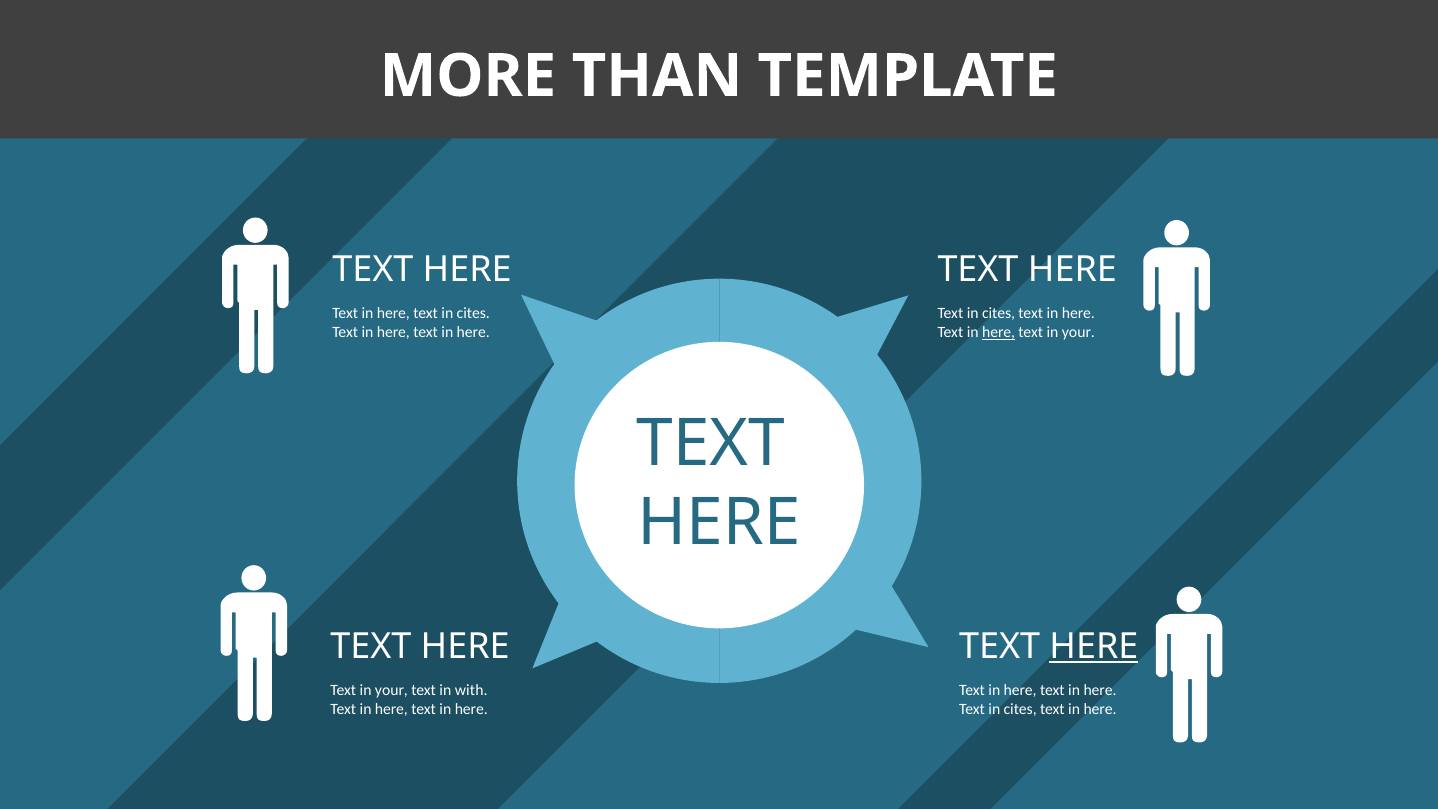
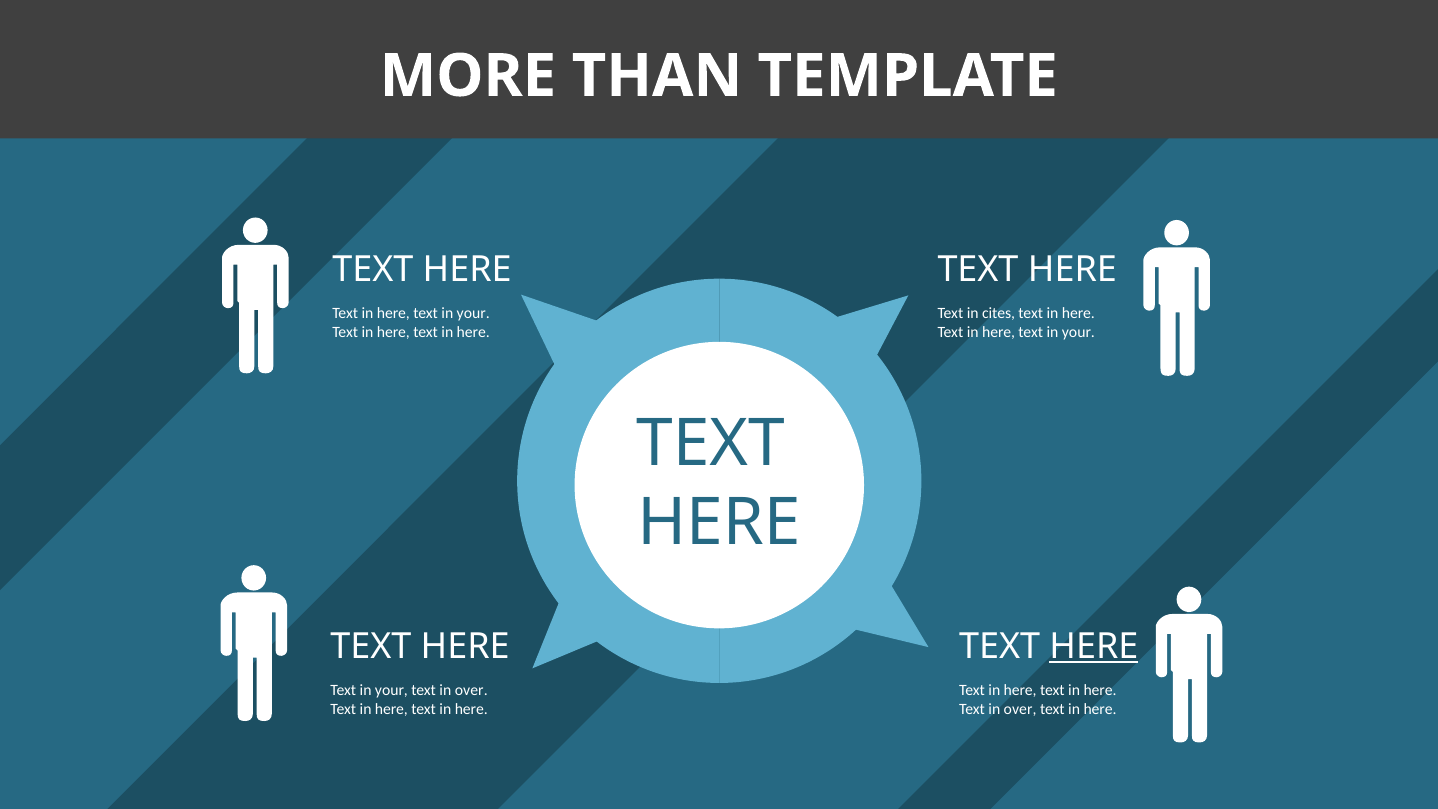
cites at (473, 314): cites -> your
here at (999, 333) underline: present -> none
with at (471, 690): with -> over
cites at (1020, 709): cites -> over
